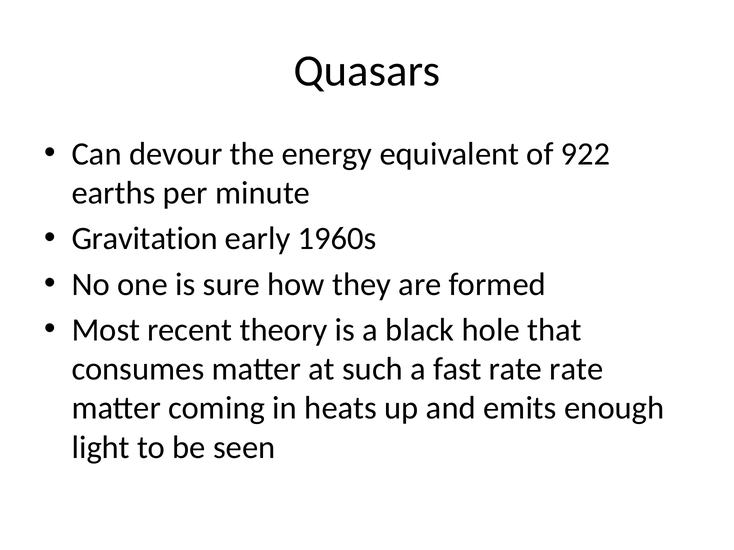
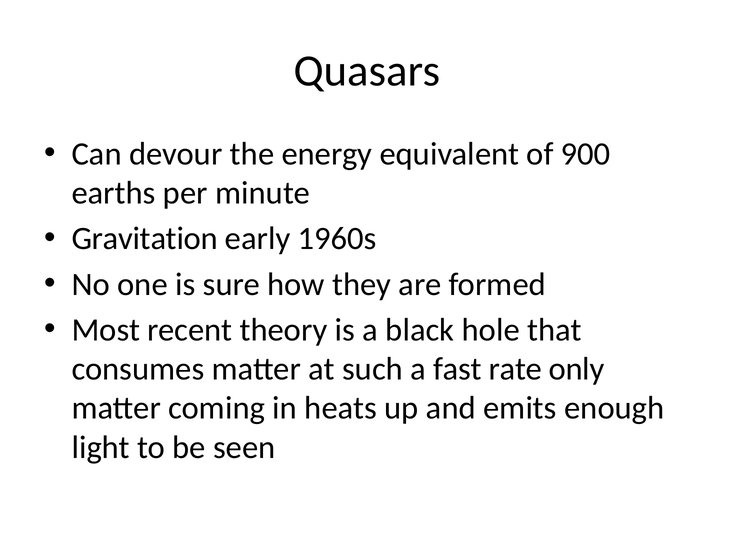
922: 922 -> 900
rate rate: rate -> only
